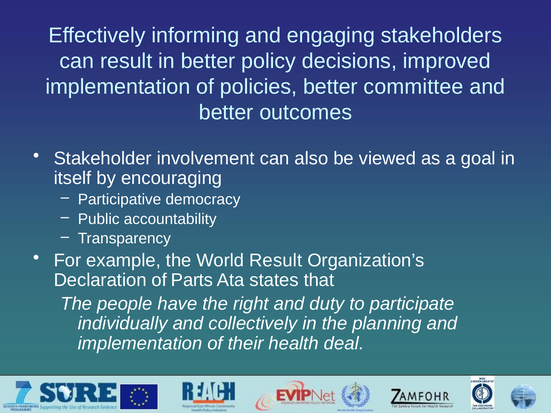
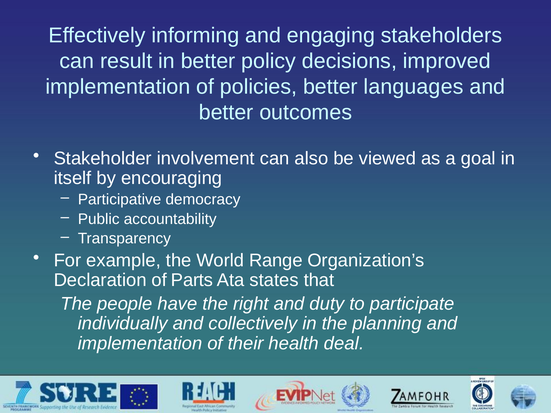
committee: committee -> languages
World Result: Result -> Range
